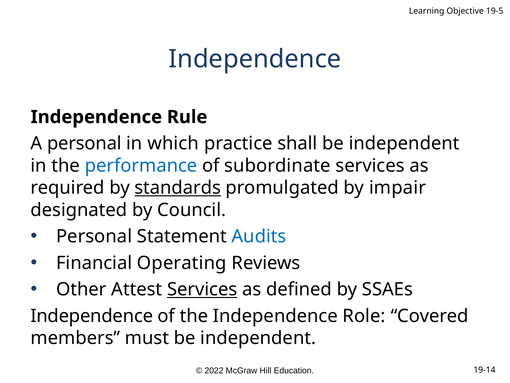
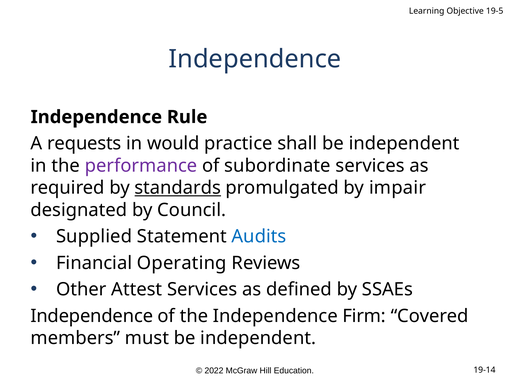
A personal: personal -> requests
which: which -> would
performance colour: blue -> purple
Personal at (94, 236): Personal -> Supplied
Services at (202, 289) underline: present -> none
Role: Role -> Firm
